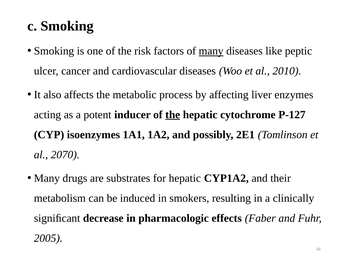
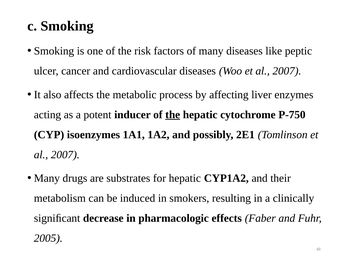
many at (211, 51) underline: present -> none
Woo et al 2010: 2010 -> 2007
P-127: P-127 -> P-750
2070 at (65, 155): 2070 -> 2007
